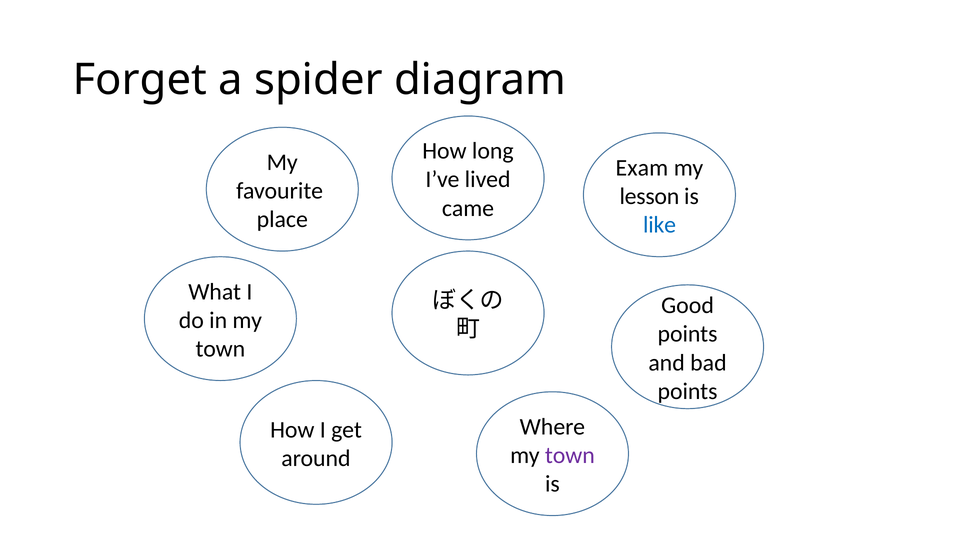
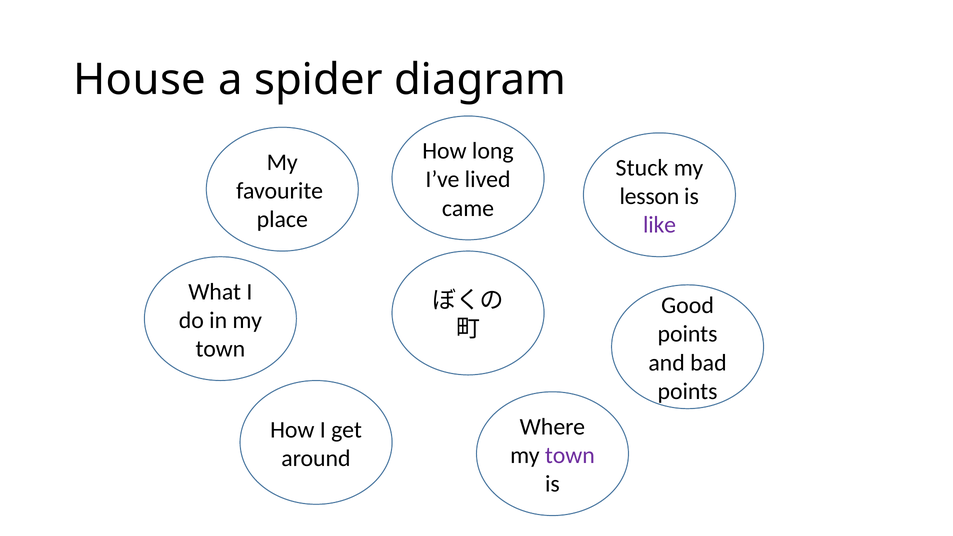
Forget: Forget -> House
Exam: Exam -> Stuck
like colour: blue -> purple
